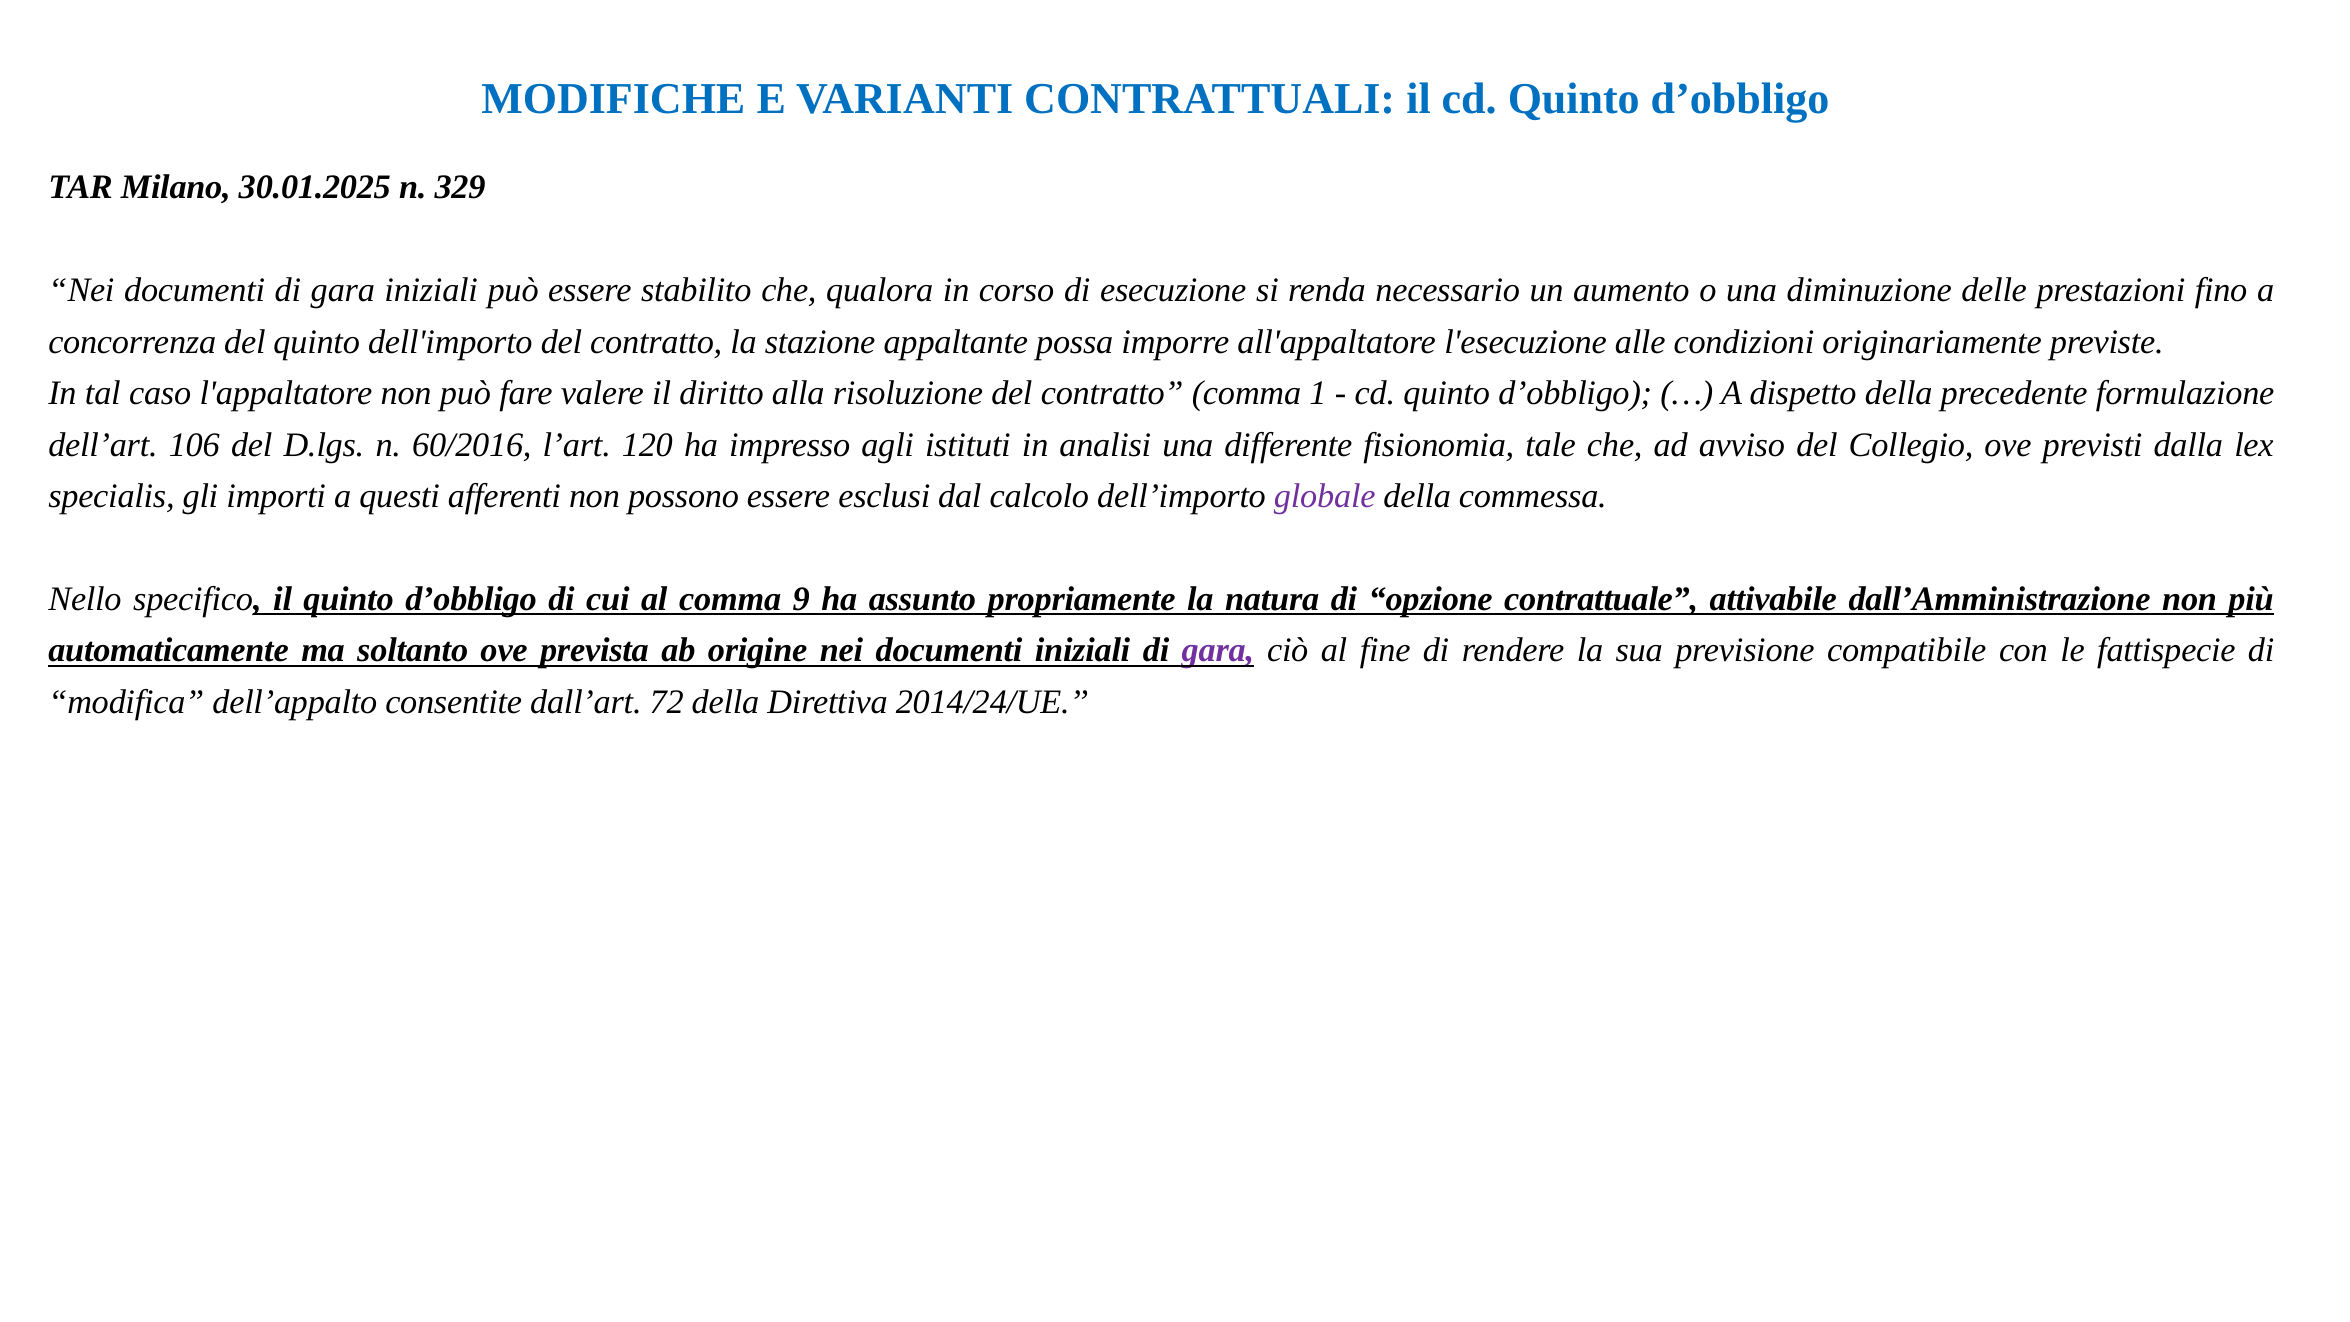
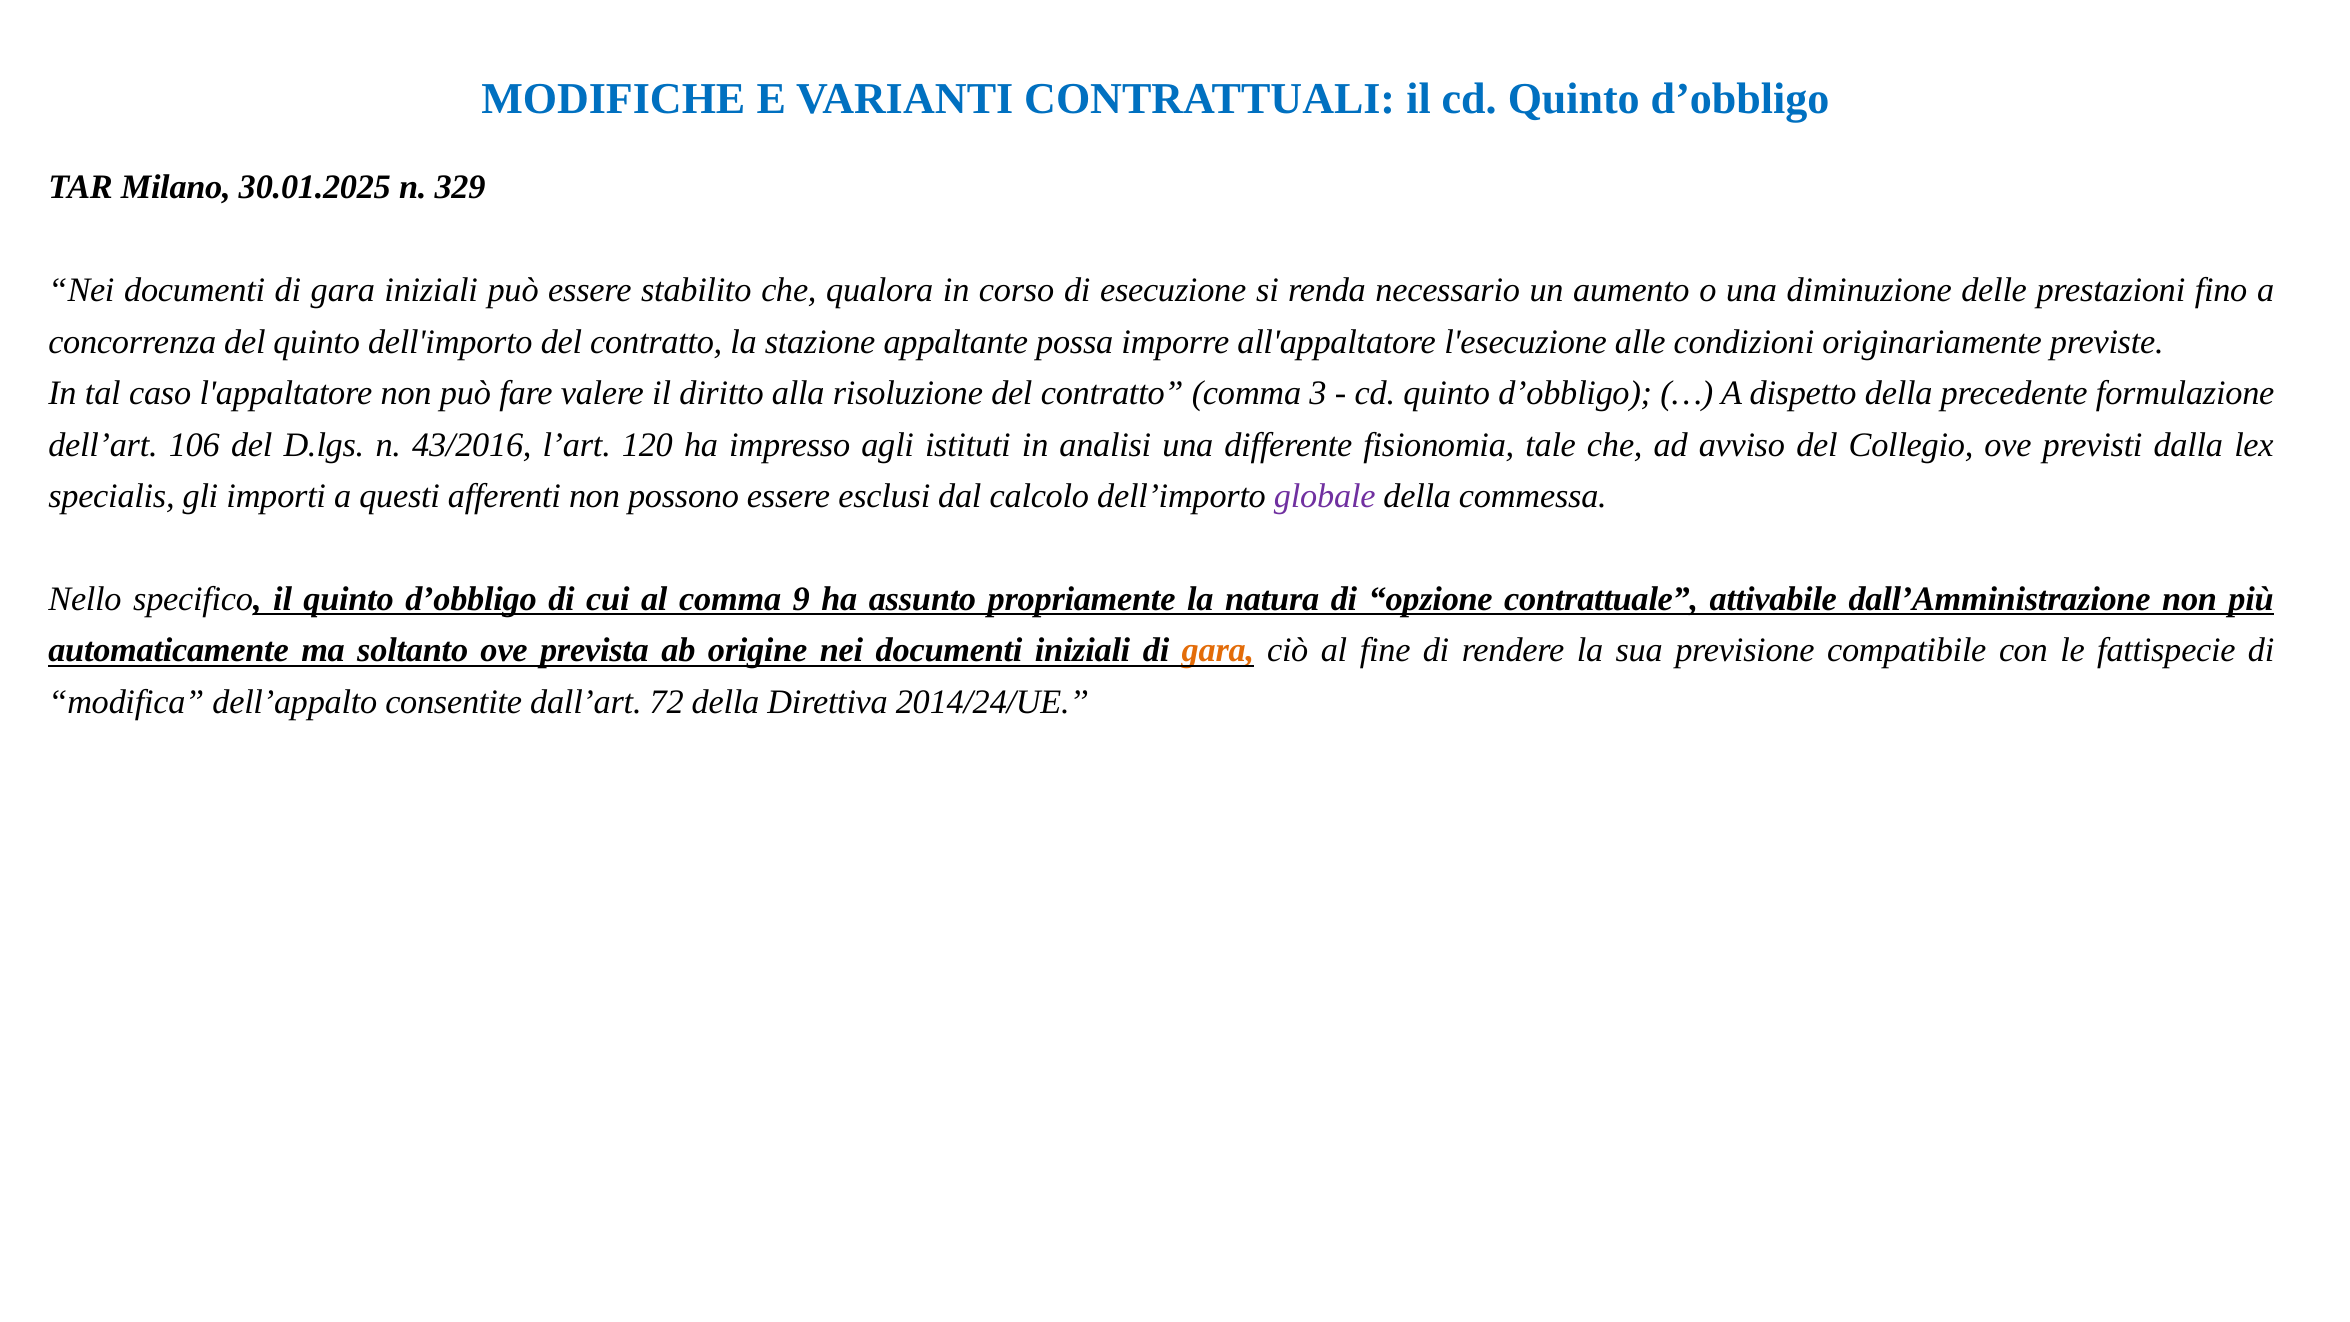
1: 1 -> 3
60/2016: 60/2016 -> 43/2016
gara at (1218, 650) colour: purple -> orange
